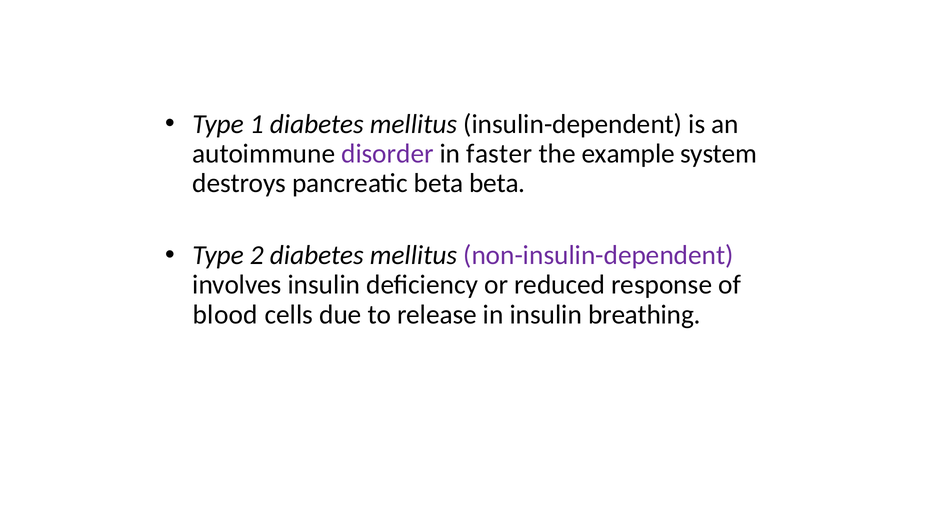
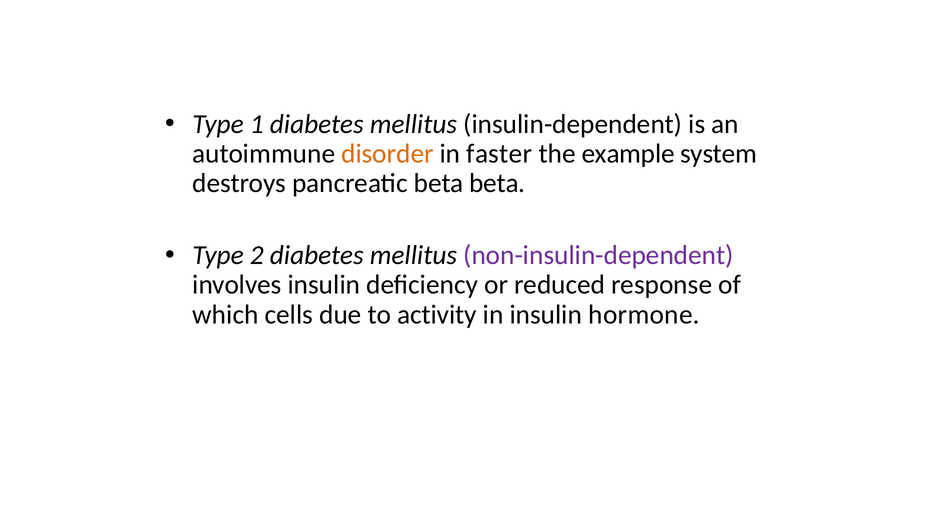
disorder colour: purple -> orange
blood: blood -> which
release: release -> activity
breathing: breathing -> hormone
